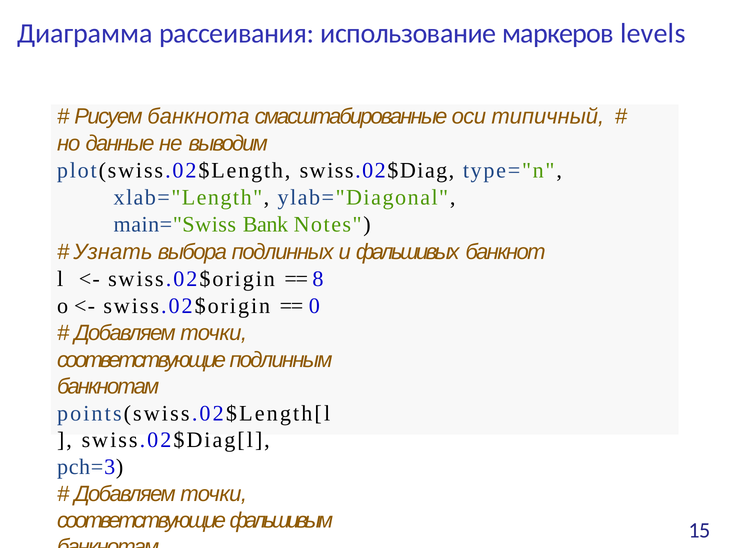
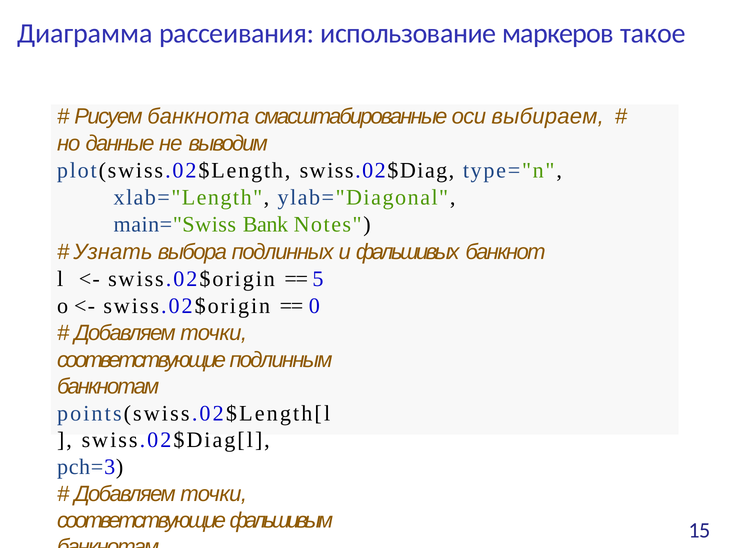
levels: levels -> такое
типичный: типичный -> выбираем
8: 8 -> 5
